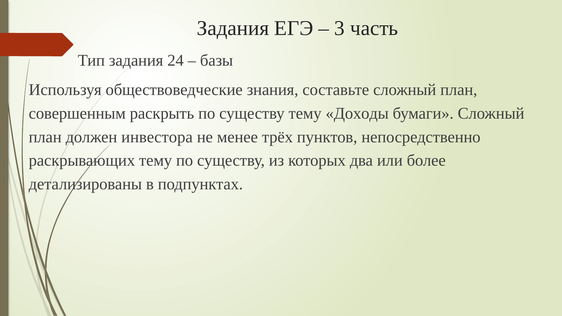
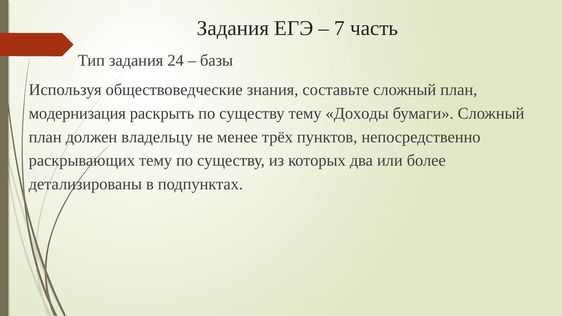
3: 3 -> 7
совершенным: совершенным -> модернизация
инвестора: инвестора -> владельцу
